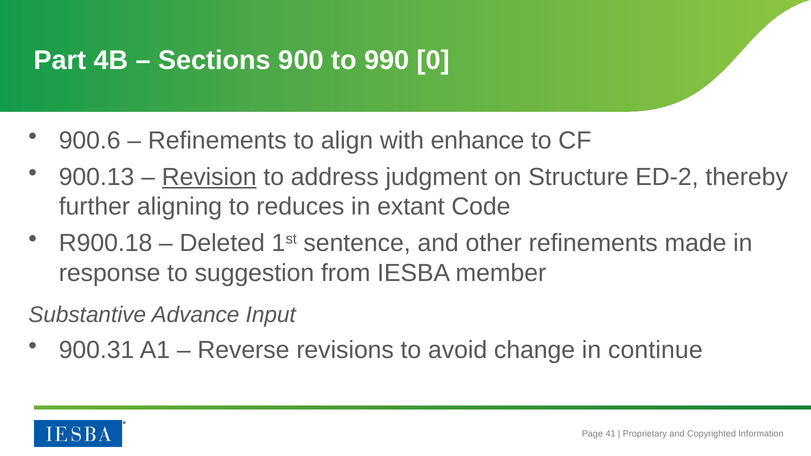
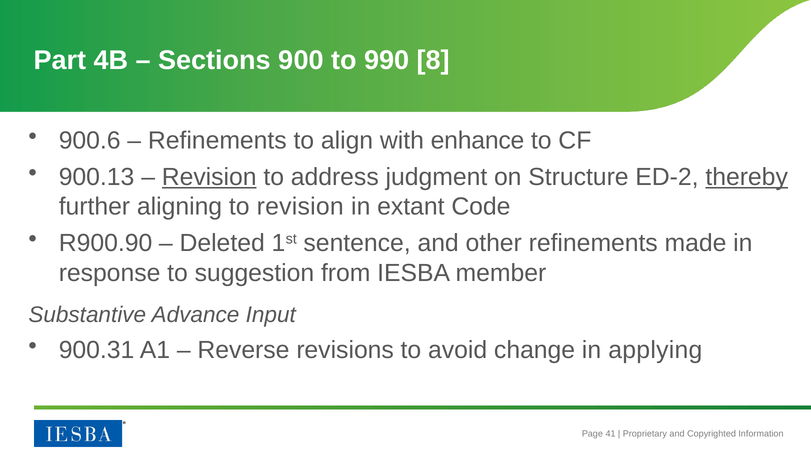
0: 0 -> 8
thereby underline: none -> present
to reduces: reduces -> revision
R900.18: R900.18 -> R900.90
continue: continue -> applying
